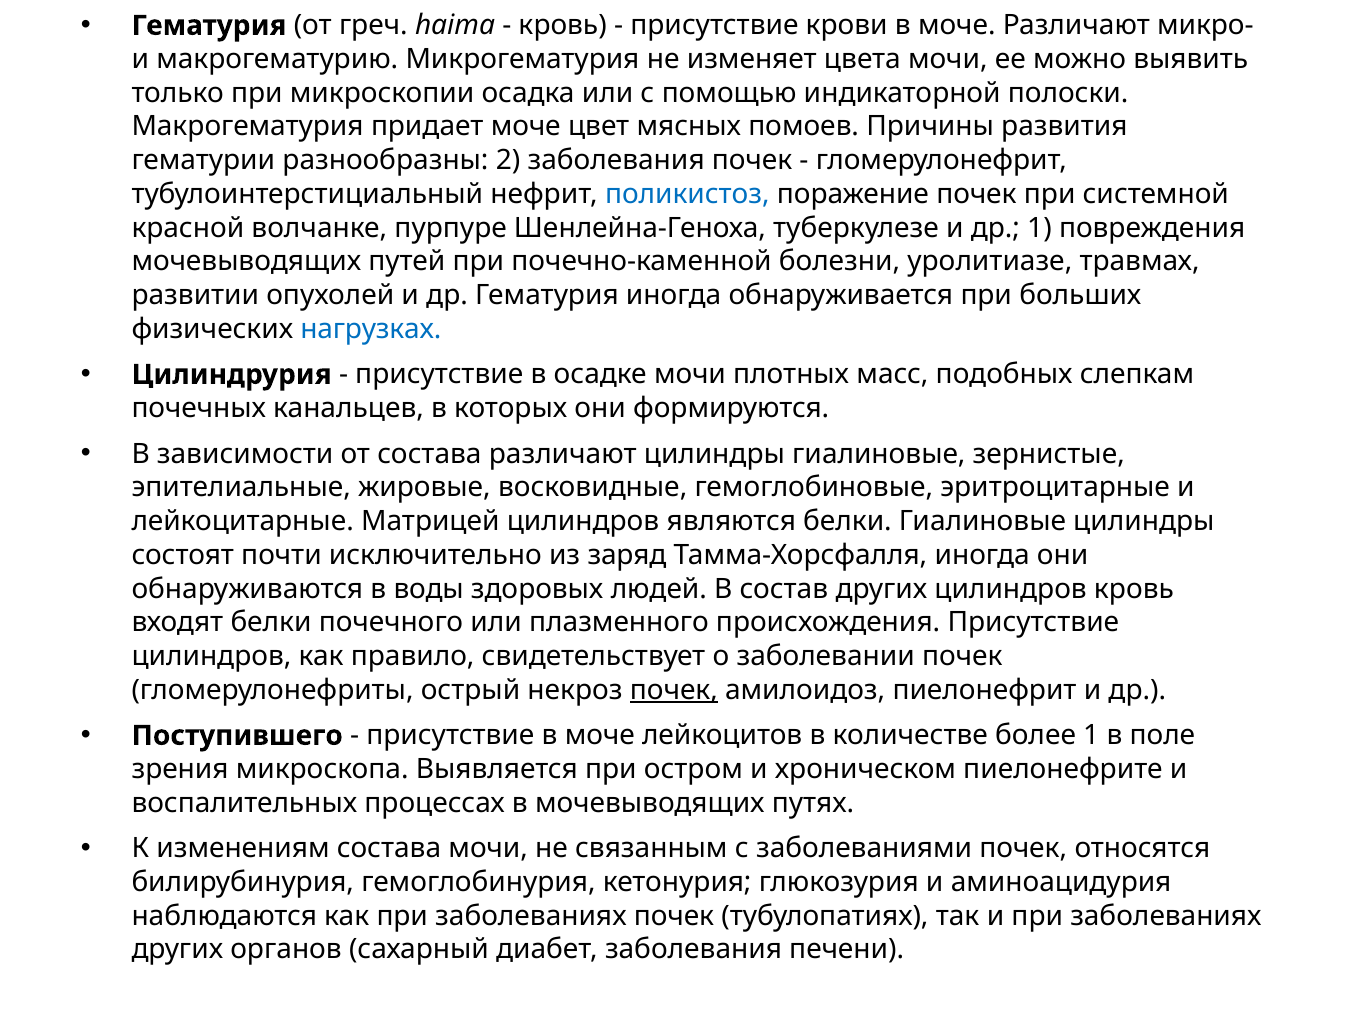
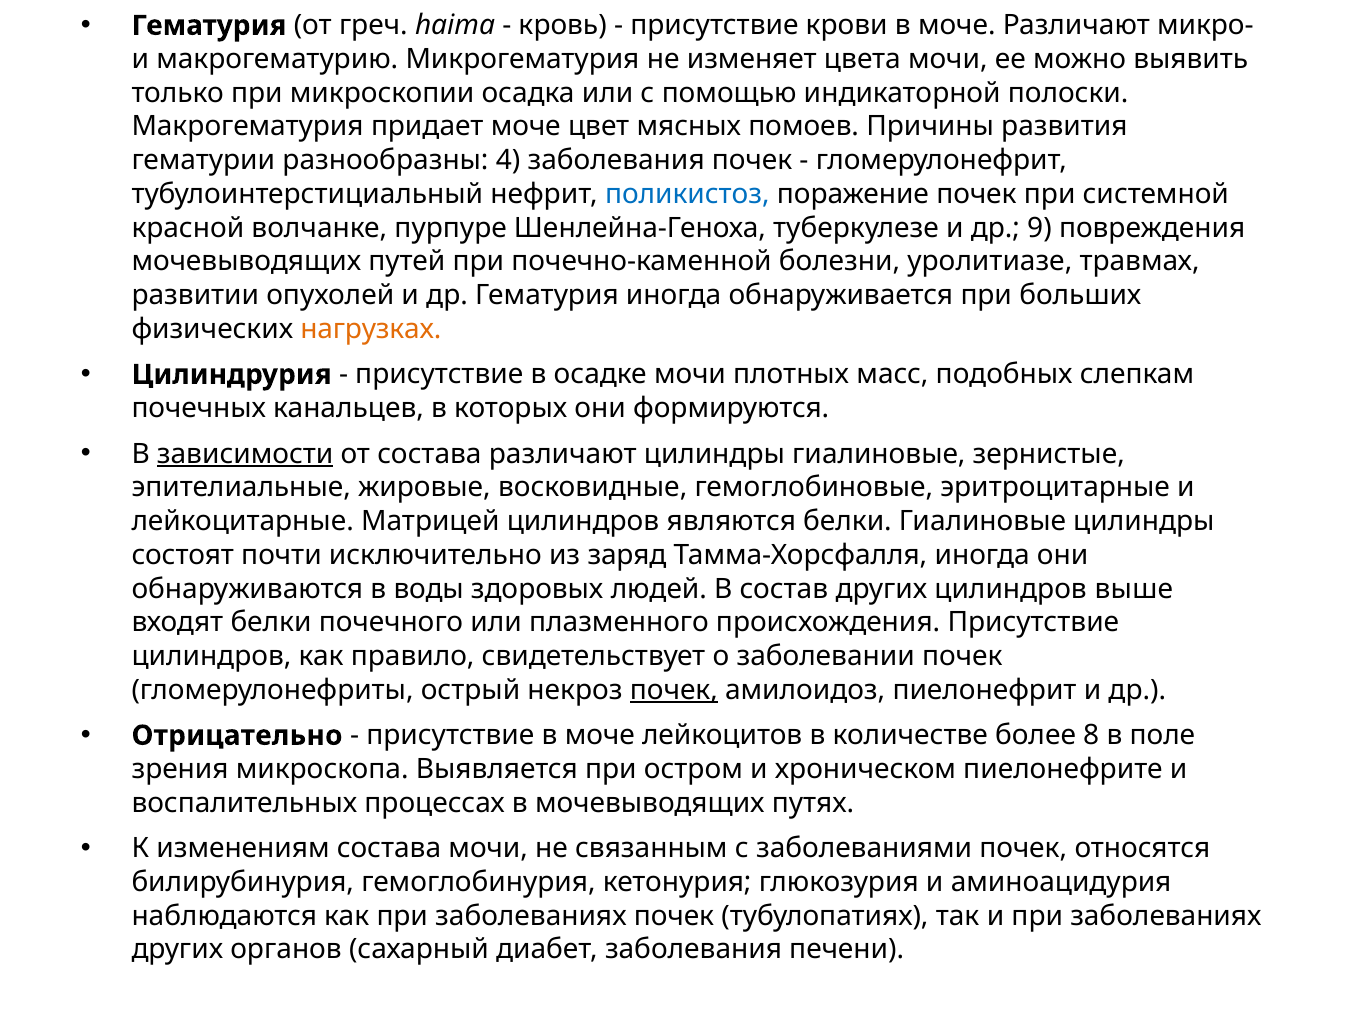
2: 2 -> 4
др 1: 1 -> 9
нагрузках colour: blue -> orange
зависимости underline: none -> present
цилиндров кровь: кровь -> выше
Поступившего: Поступившего -> Отрицательно
более 1: 1 -> 8
